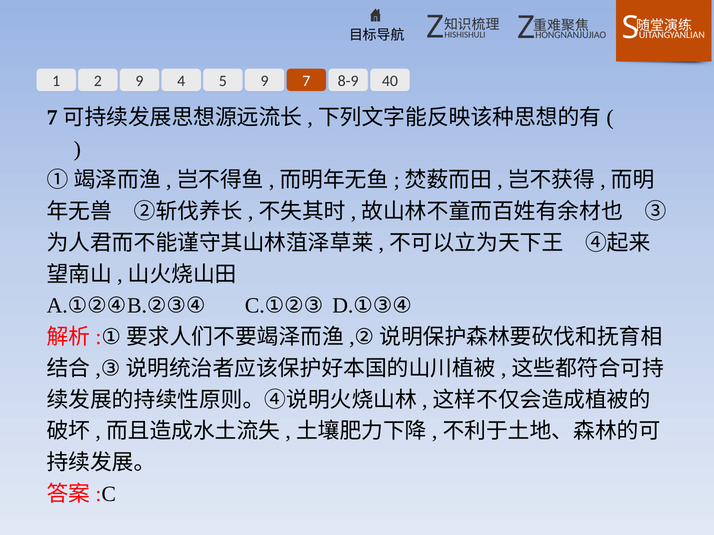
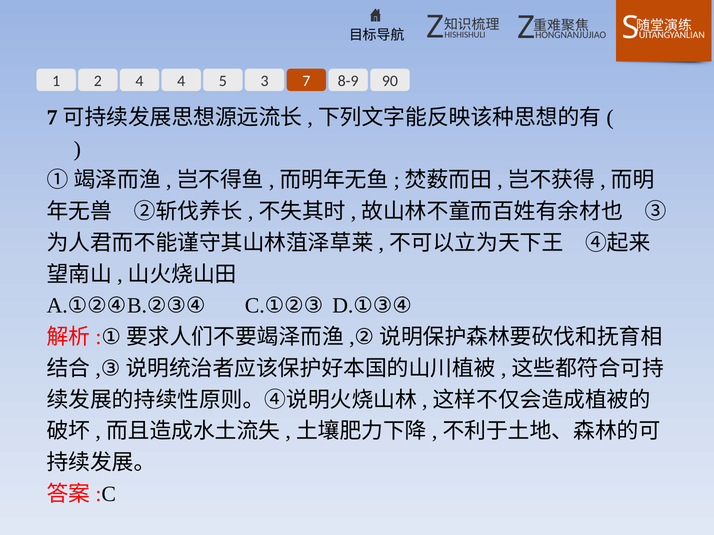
2 9: 9 -> 4
5 9: 9 -> 3
40: 40 -> 90
